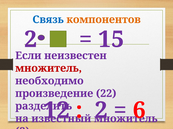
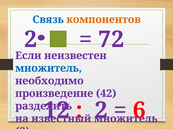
15: 15 -> 72
множитель at (49, 69) colour: red -> blue
22: 22 -> 42
